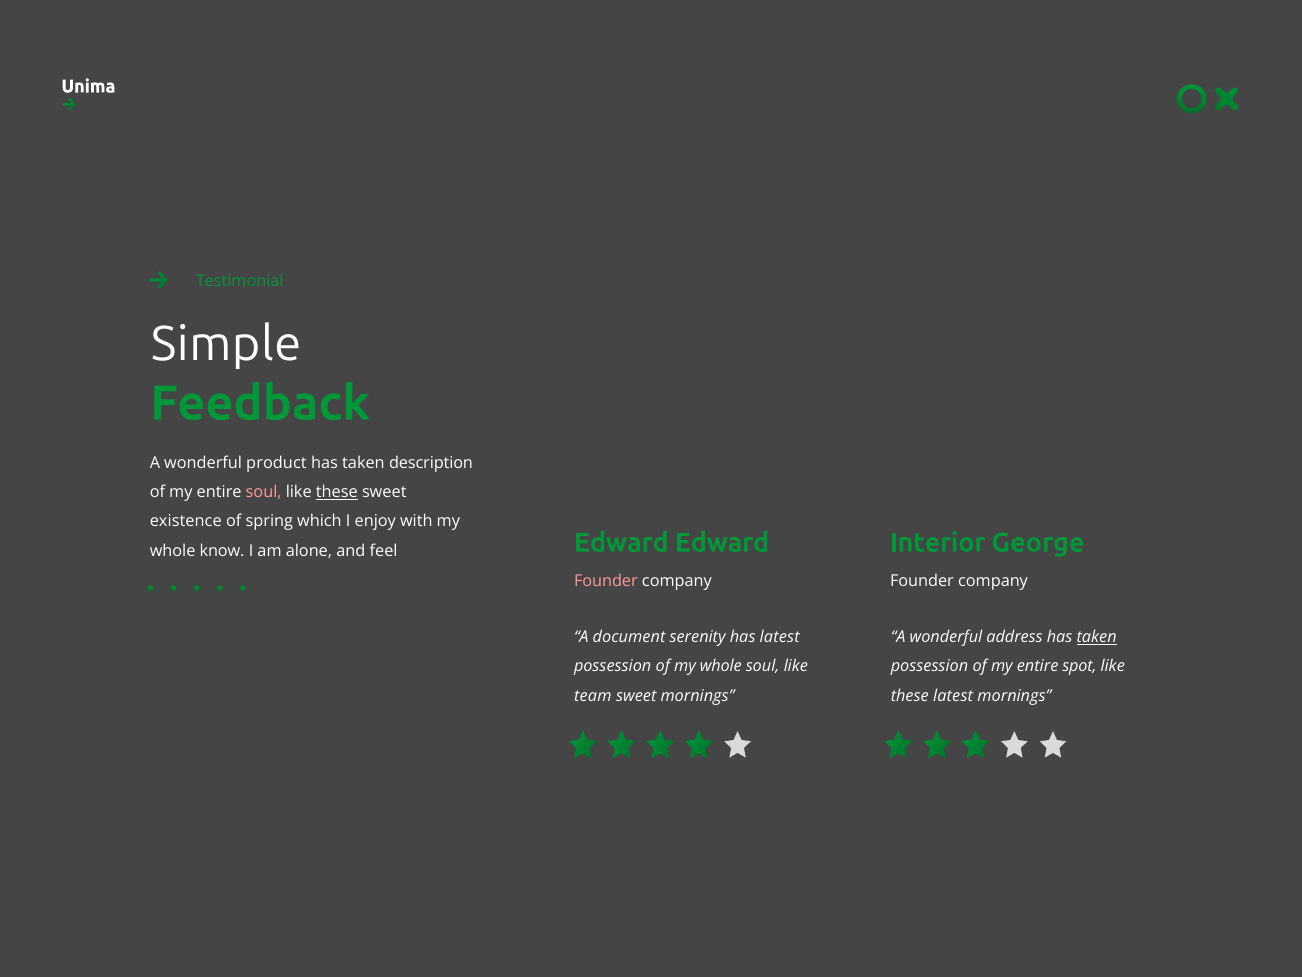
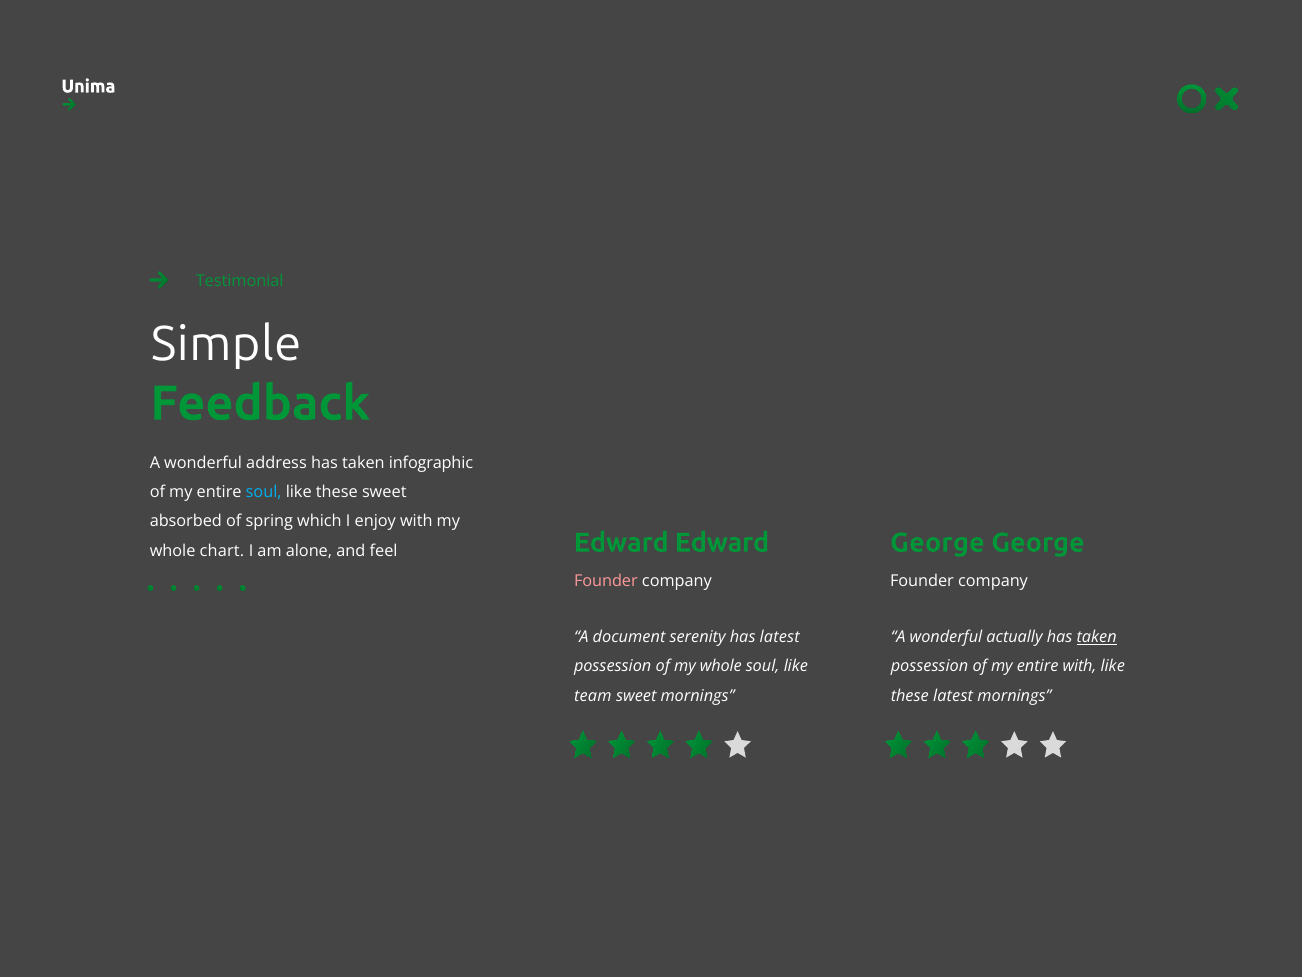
product: product -> address
description: description -> infographic
soul at (264, 492) colour: pink -> light blue
these at (337, 492) underline: present -> none
existence: existence -> absorbed
Interior at (938, 542): Interior -> George
know: know -> chart
address: address -> actually
entire spot: spot -> with
